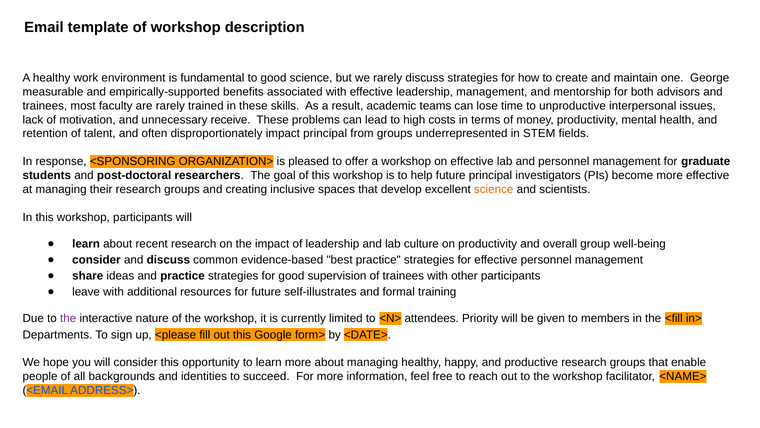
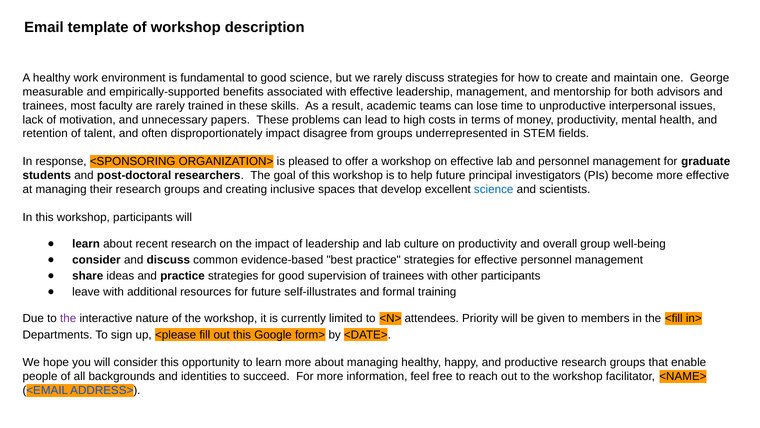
receive: receive -> papers
impact principal: principal -> disagree
science at (494, 189) colour: orange -> blue
